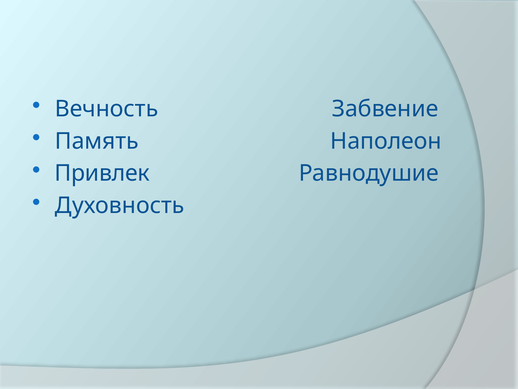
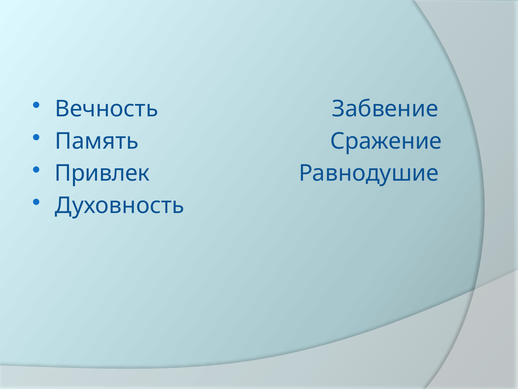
Наполеон: Наполеон -> Сражение
